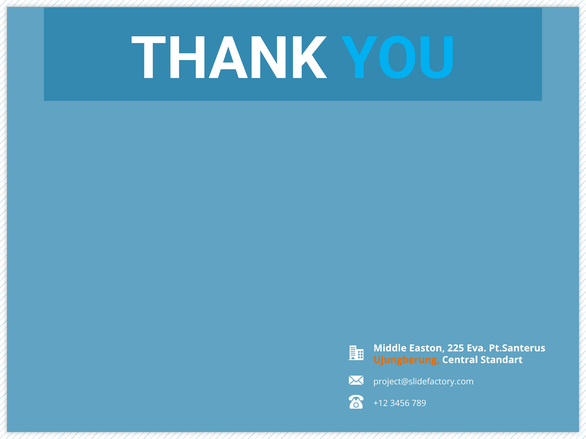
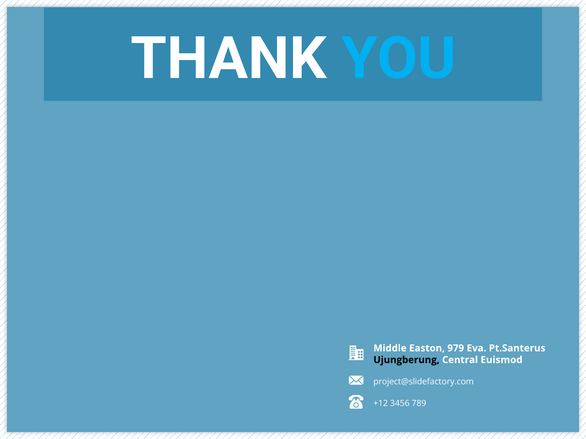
225: 225 -> 979
Ujungberung colour: orange -> black
Standart: Standart -> Euismod
